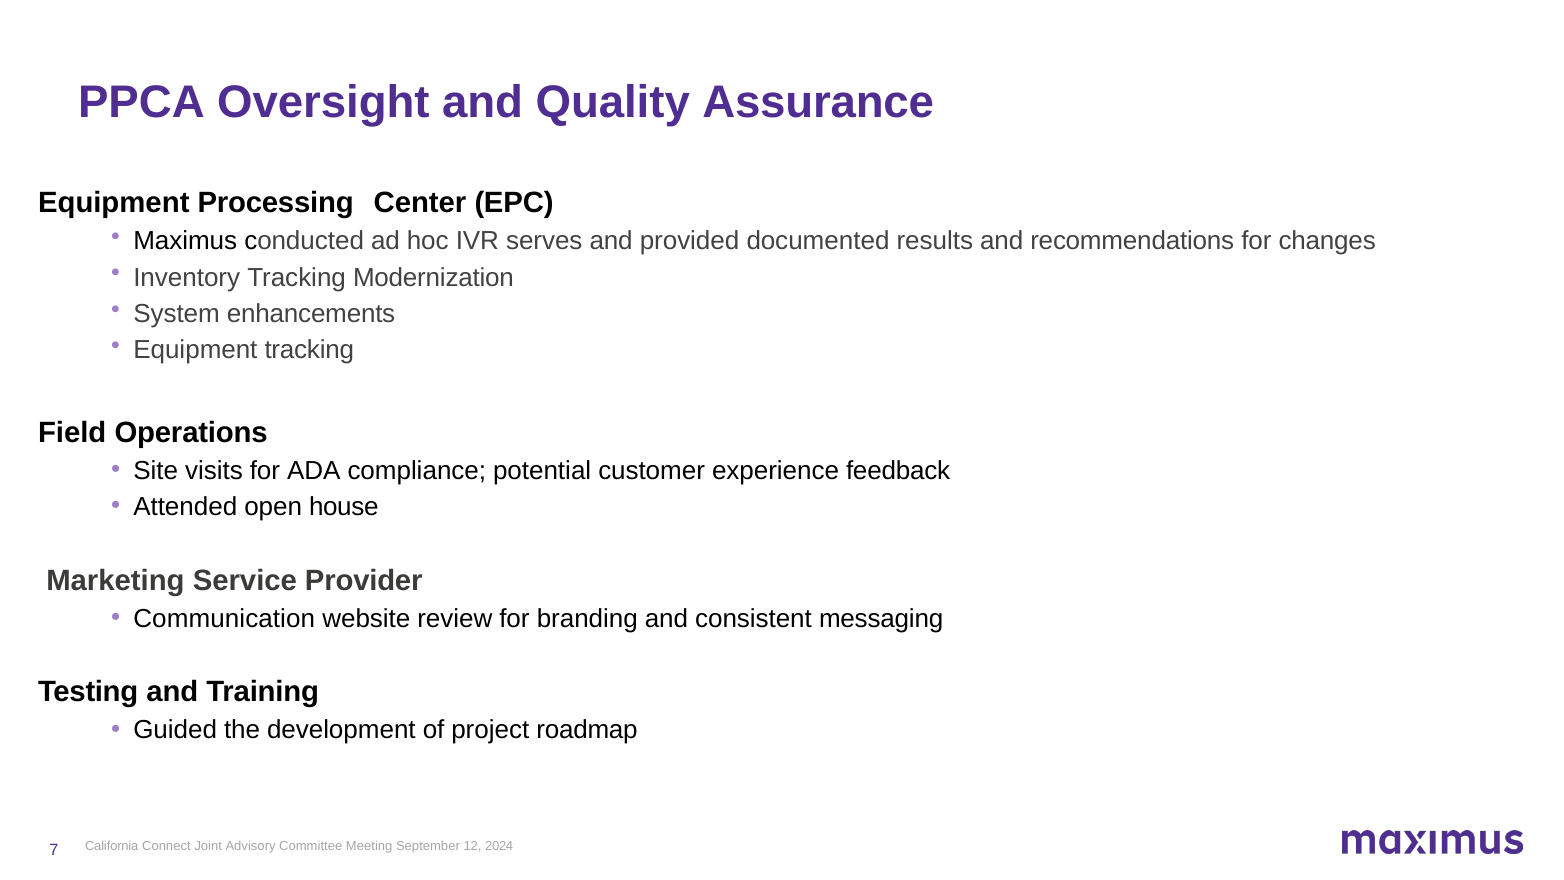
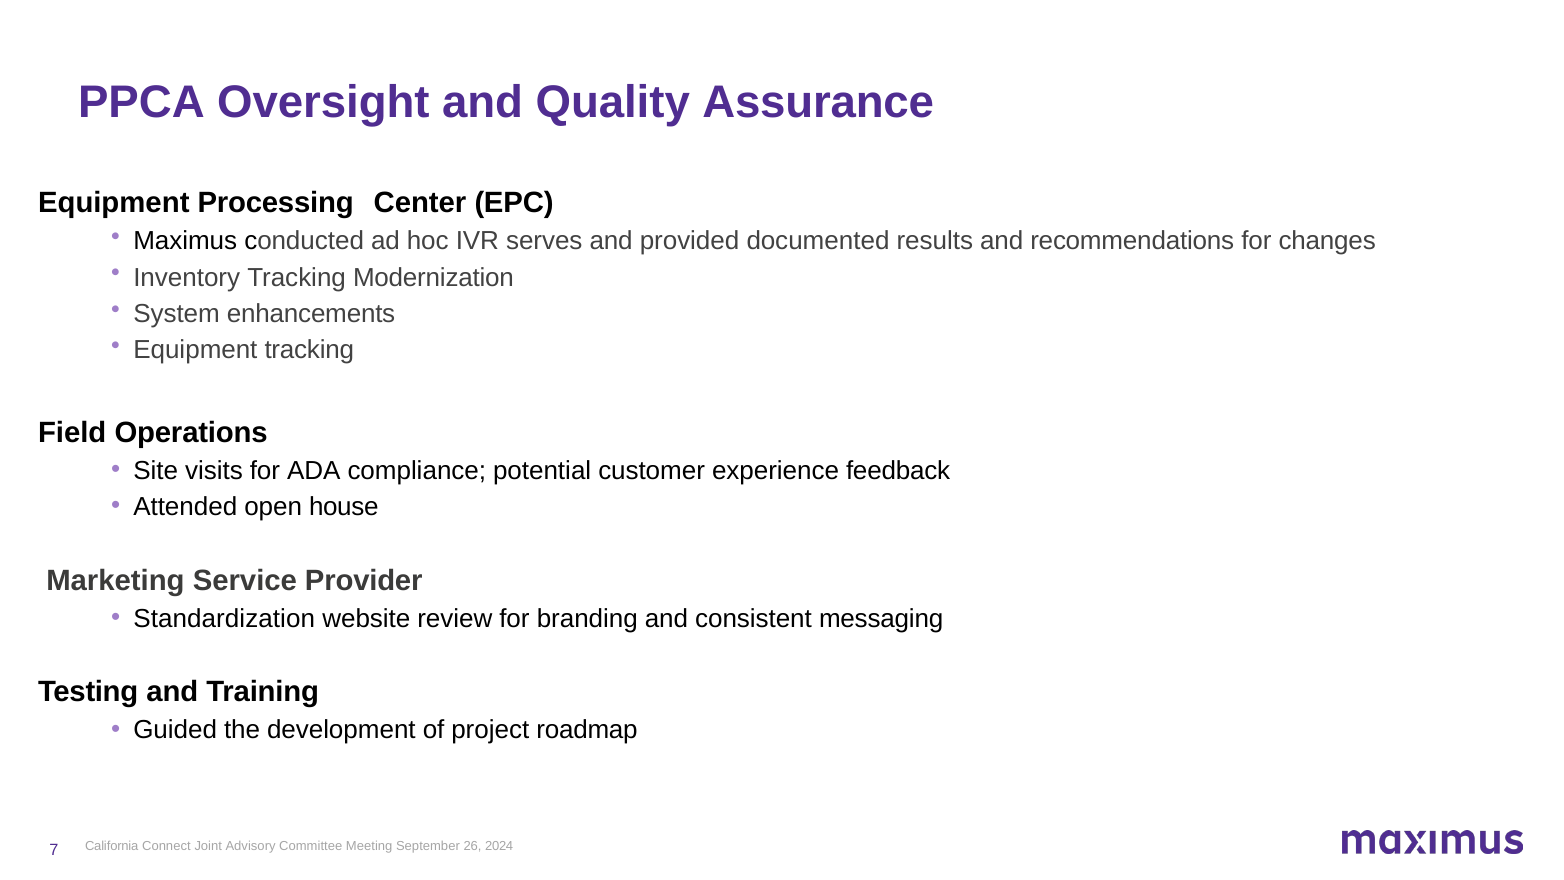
Communication: Communication -> Standardization
12: 12 -> 26
